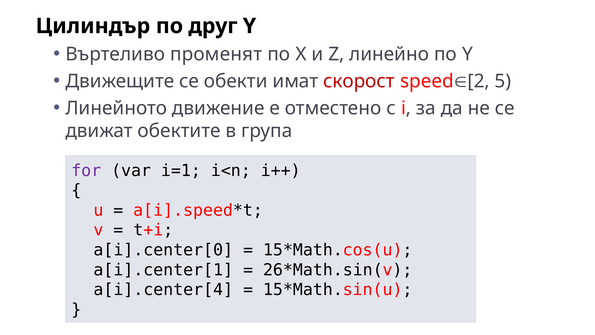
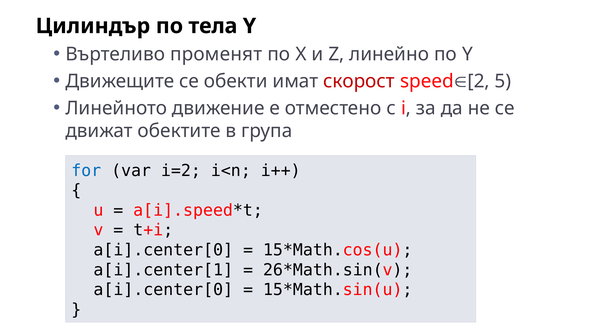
друг: друг -> тела
for colour: purple -> blue
i=1: i=1 -> i=2
a[i].center[4 at (163, 289): a[i].center[4 -> a[i].center[0
